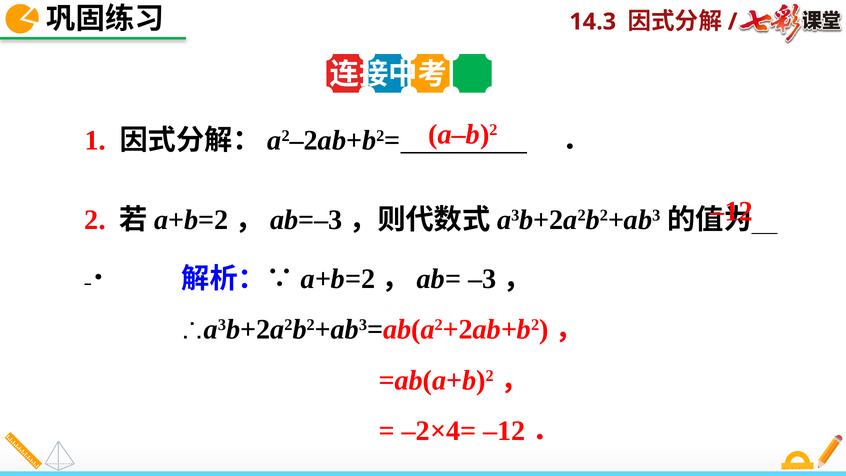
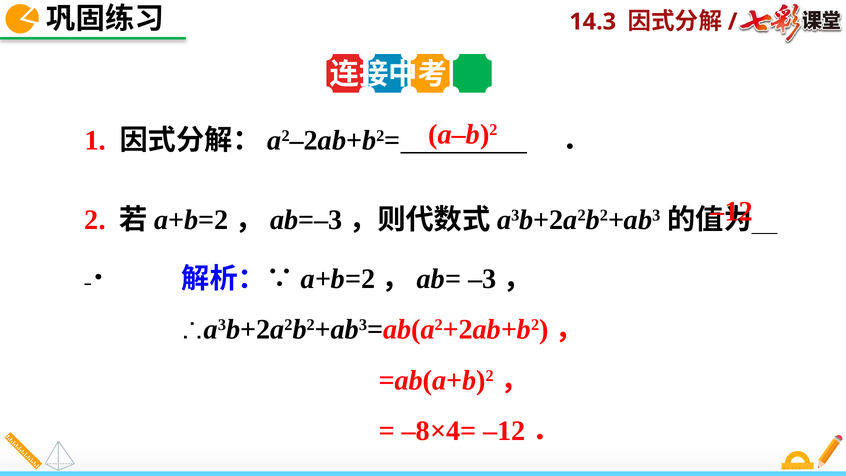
–2×4=: –2×4= -> –8×4=
